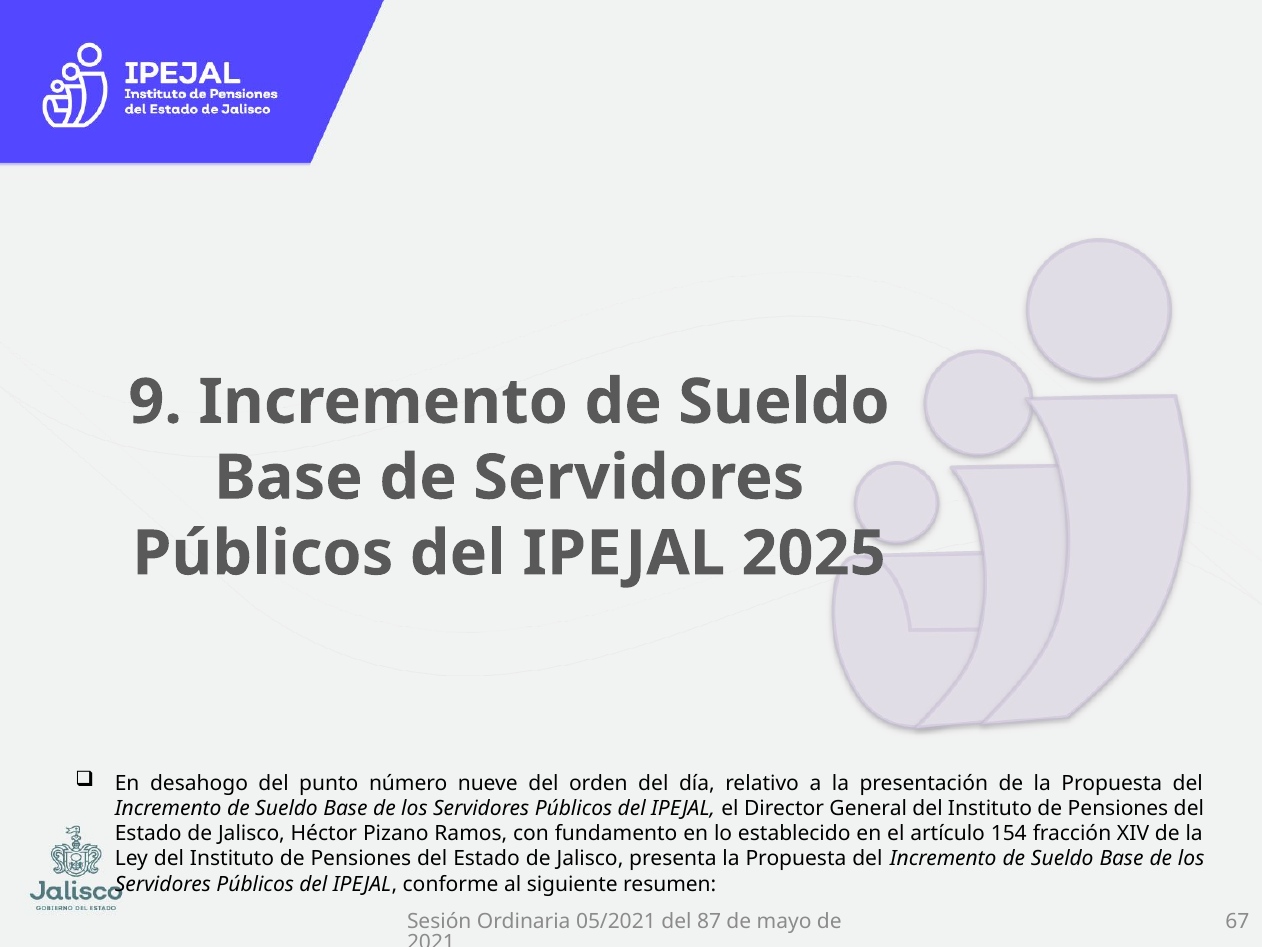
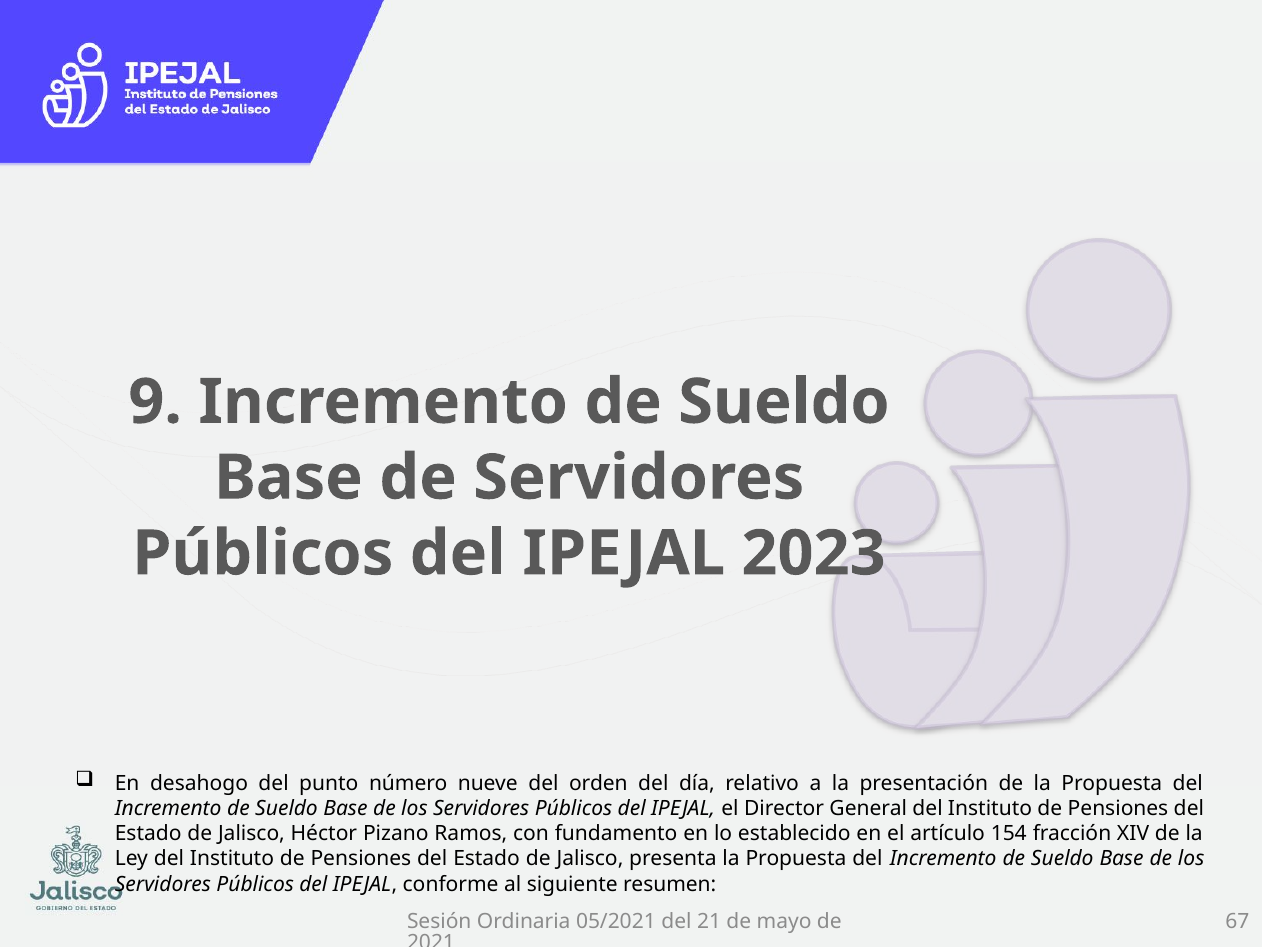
2025: 2025 -> 2023
87: 87 -> 21
